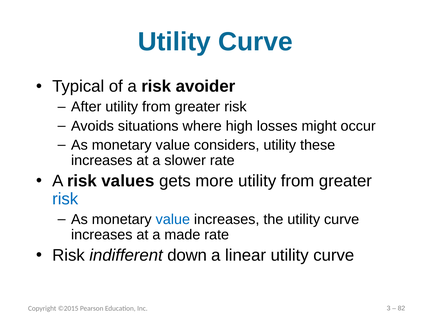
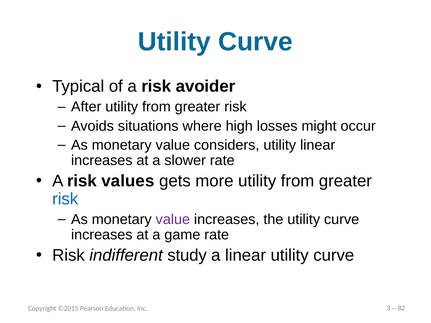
utility these: these -> linear
value at (173, 220) colour: blue -> purple
made: made -> game
down: down -> study
